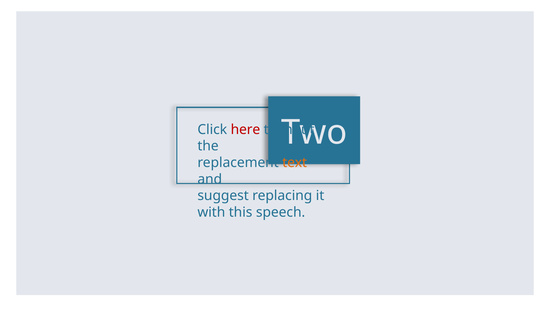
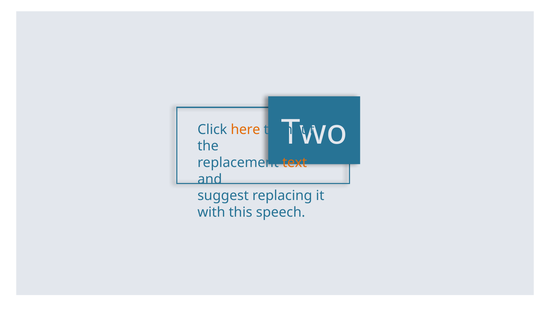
here colour: red -> orange
